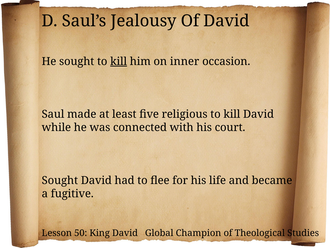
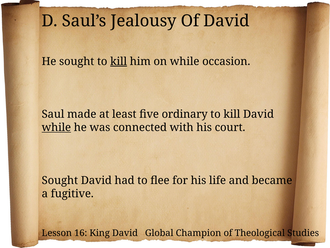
on inner: inner -> while
religious: religious -> ordinary
while at (56, 127) underline: none -> present
50: 50 -> 16
